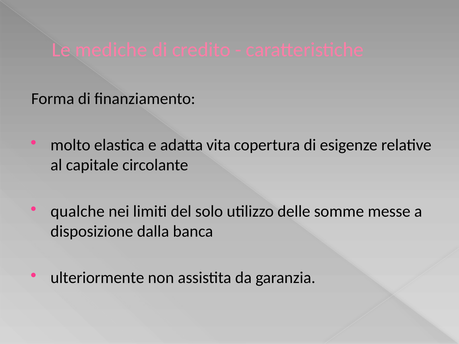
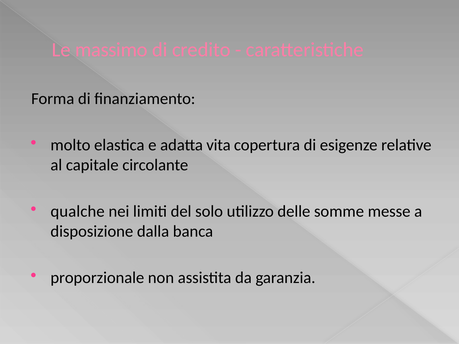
mediche: mediche -> massimo
ulteriormente: ulteriormente -> proporzionale
